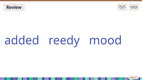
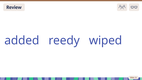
mood: mood -> wiped
